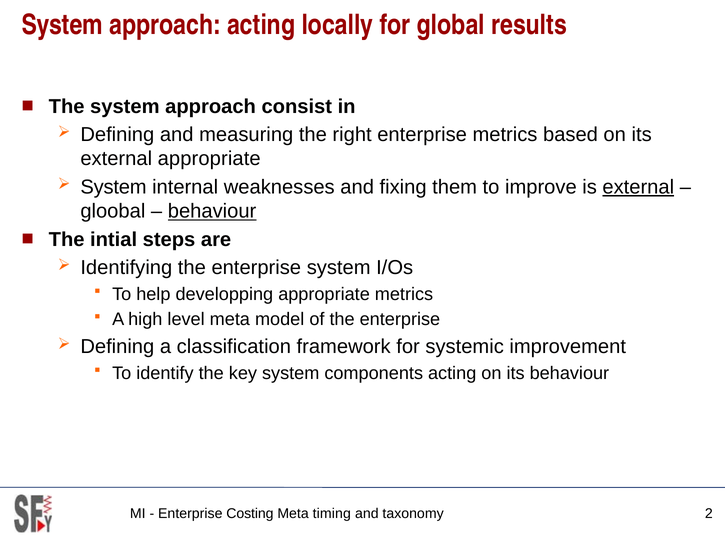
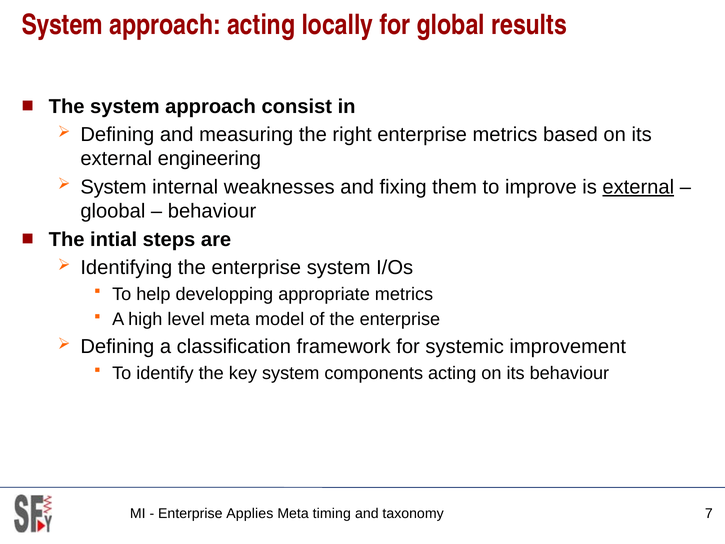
external appropriate: appropriate -> engineering
behaviour at (212, 211) underline: present -> none
Costing: Costing -> Applies
2: 2 -> 7
